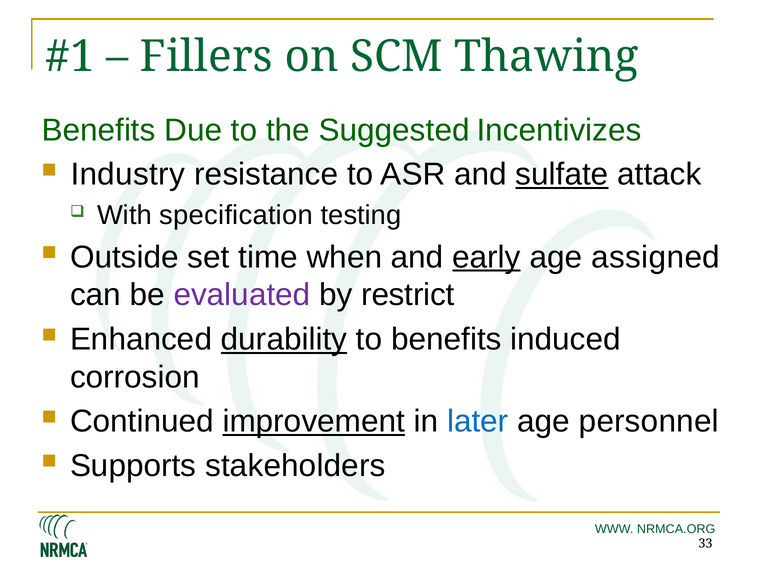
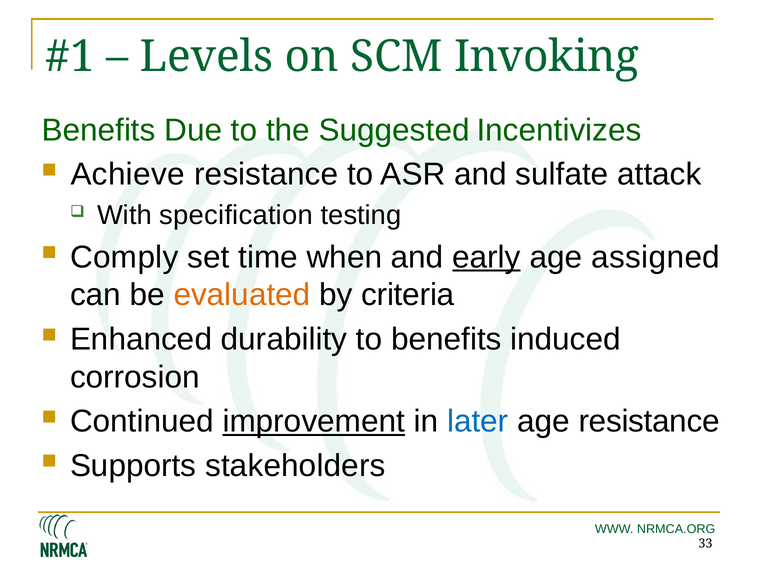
Fillers: Fillers -> Levels
Thawing: Thawing -> Invoking
Industry: Industry -> Achieve
sulfate underline: present -> none
Outside: Outside -> Comply
evaluated colour: purple -> orange
restrict: restrict -> criteria
durability underline: present -> none
age personnel: personnel -> resistance
